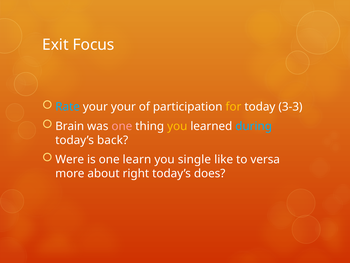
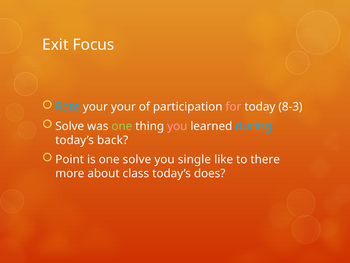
for colour: yellow -> pink
3-3: 3-3 -> 8-3
Brain at (70, 126): Brain -> Solve
one at (122, 126) colour: pink -> light green
you at (177, 126) colour: yellow -> pink
Were: Were -> Point
one learn: learn -> solve
versa: versa -> there
right: right -> class
